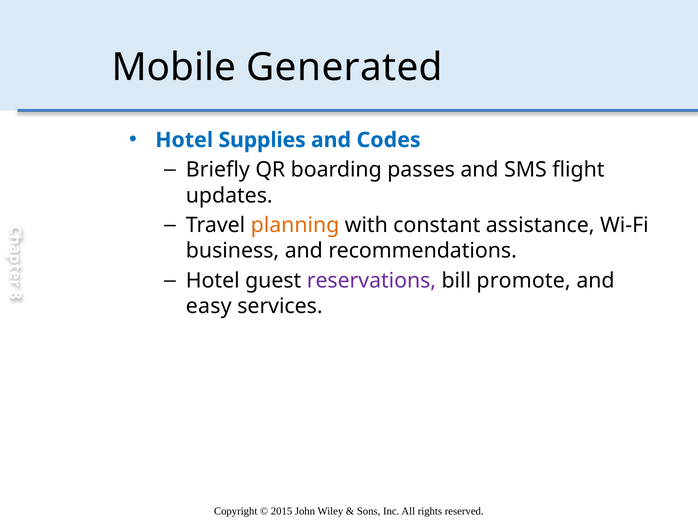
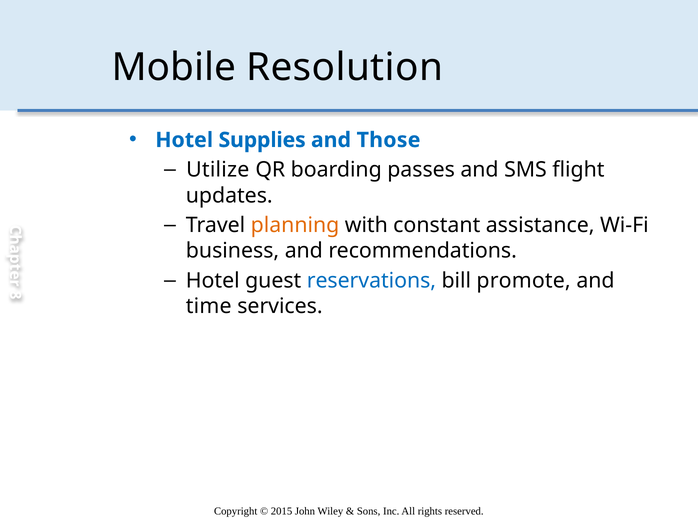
Generated: Generated -> Resolution
Codes: Codes -> Those
Briefly: Briefly -> Utilize
reservations colour: purple -> blue
easy: easy -> time
